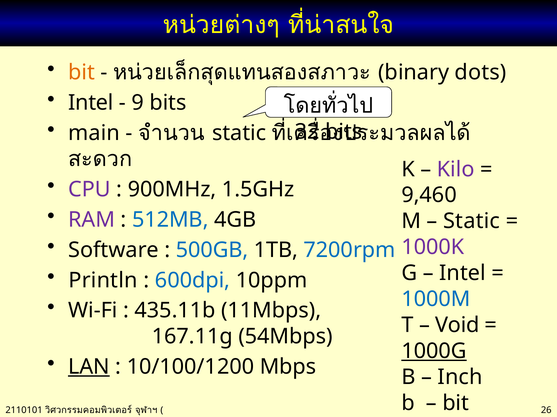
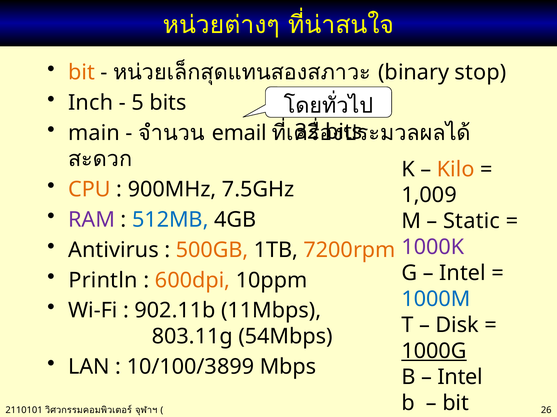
binary dots: dots -> stop
Intel at (91, 103): Intel -> Inch
9: 9 -> 5
static at (239, 133): static -> email
Kilo colour: purple -> orange
CPU colour: purple -> orange
1.5GHz: 1.5GHz -> 7.5GHz
9,460: 9,460 -> 1,009
Software: Software -> Antivirus
500GB colour: blue -> orange
7200rpm colour: blue -> orange
600dpi colour: blue -> orange
435.11b: 435.11b -> 902.11b
Void: Void -> Disk
167.11g: 167.11g -> 803.11g
LAN underline: present -> none
10/100/1200: 10/100/1200 -> 10/100/3899
Inch at (460, 378): Inch -> Intel
